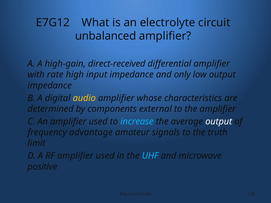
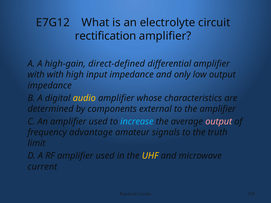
unbalanced: unbalanced -> rectification
direct-received: direct-received -> direct-defined
with rate: rate -> with
output at (219, 122) colour: white -> pink
UHF colour: light blue -> yellow
positive: positive -> current
